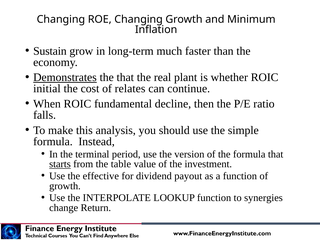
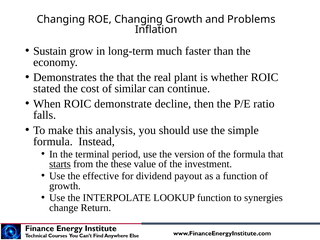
Minimum: Minimum -> Problems
Demonstrates underline: present -> none
initial: initial -> stated
relates: relates -> similar
fundamental: fundamental -> demonstrate
table: table -> these
